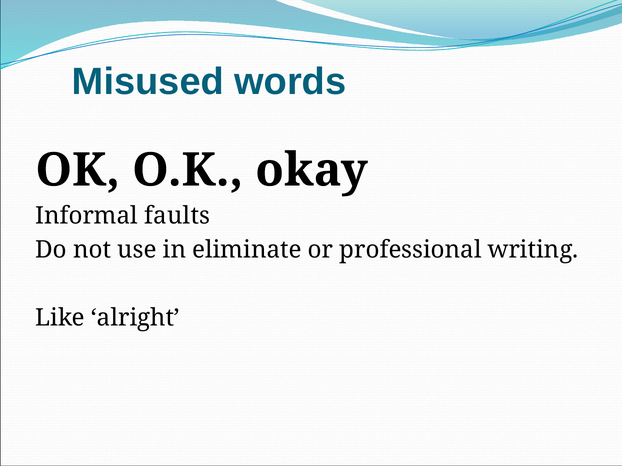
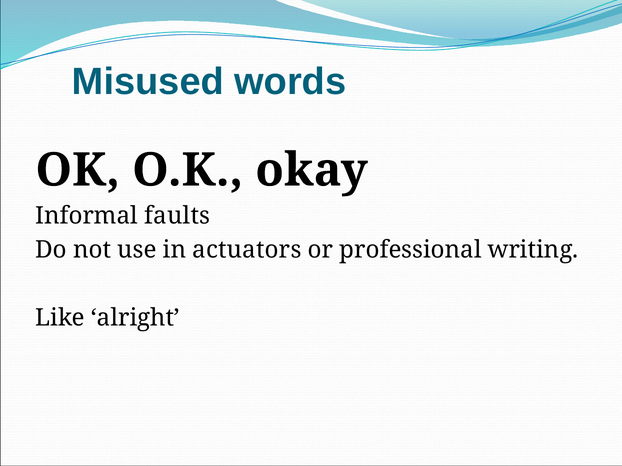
eliminate: eliminate -> actuators
